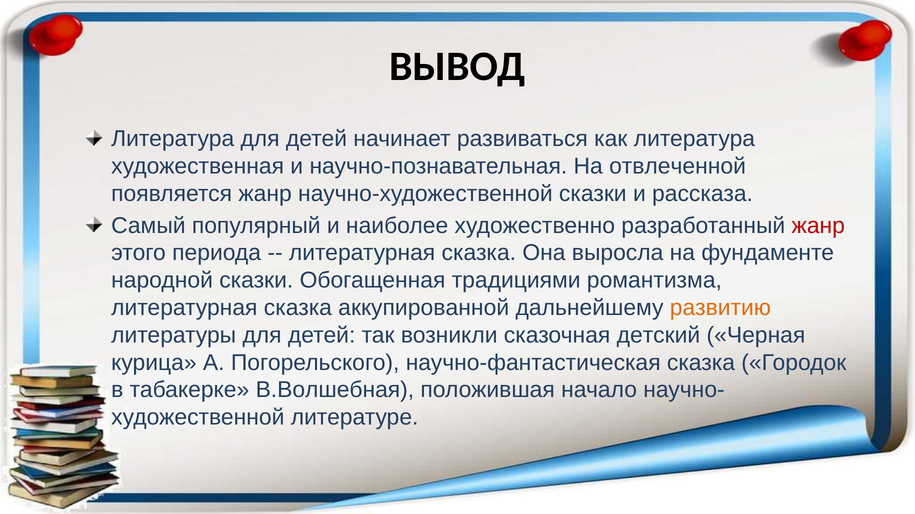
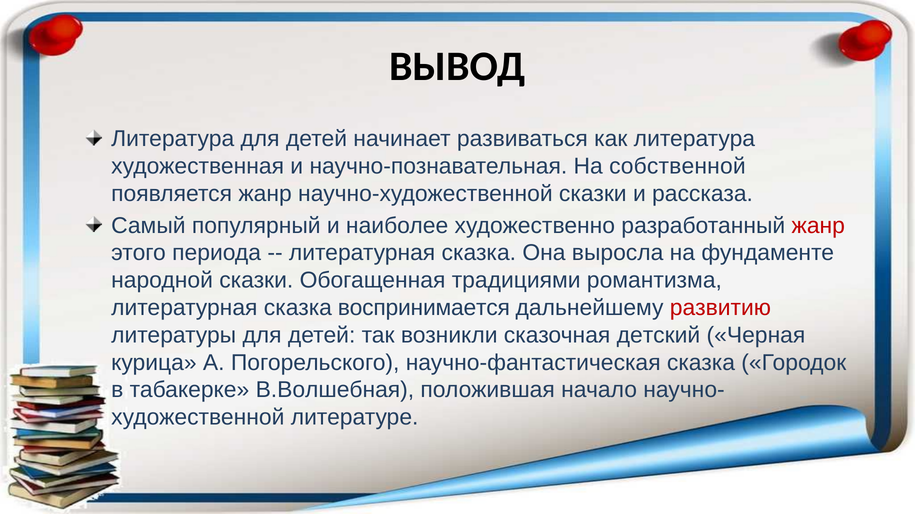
отвлеченной: отвлеченной -> собственной
аккупированной: аккупированной -> воспринимается
развитию colour: orange -> red
